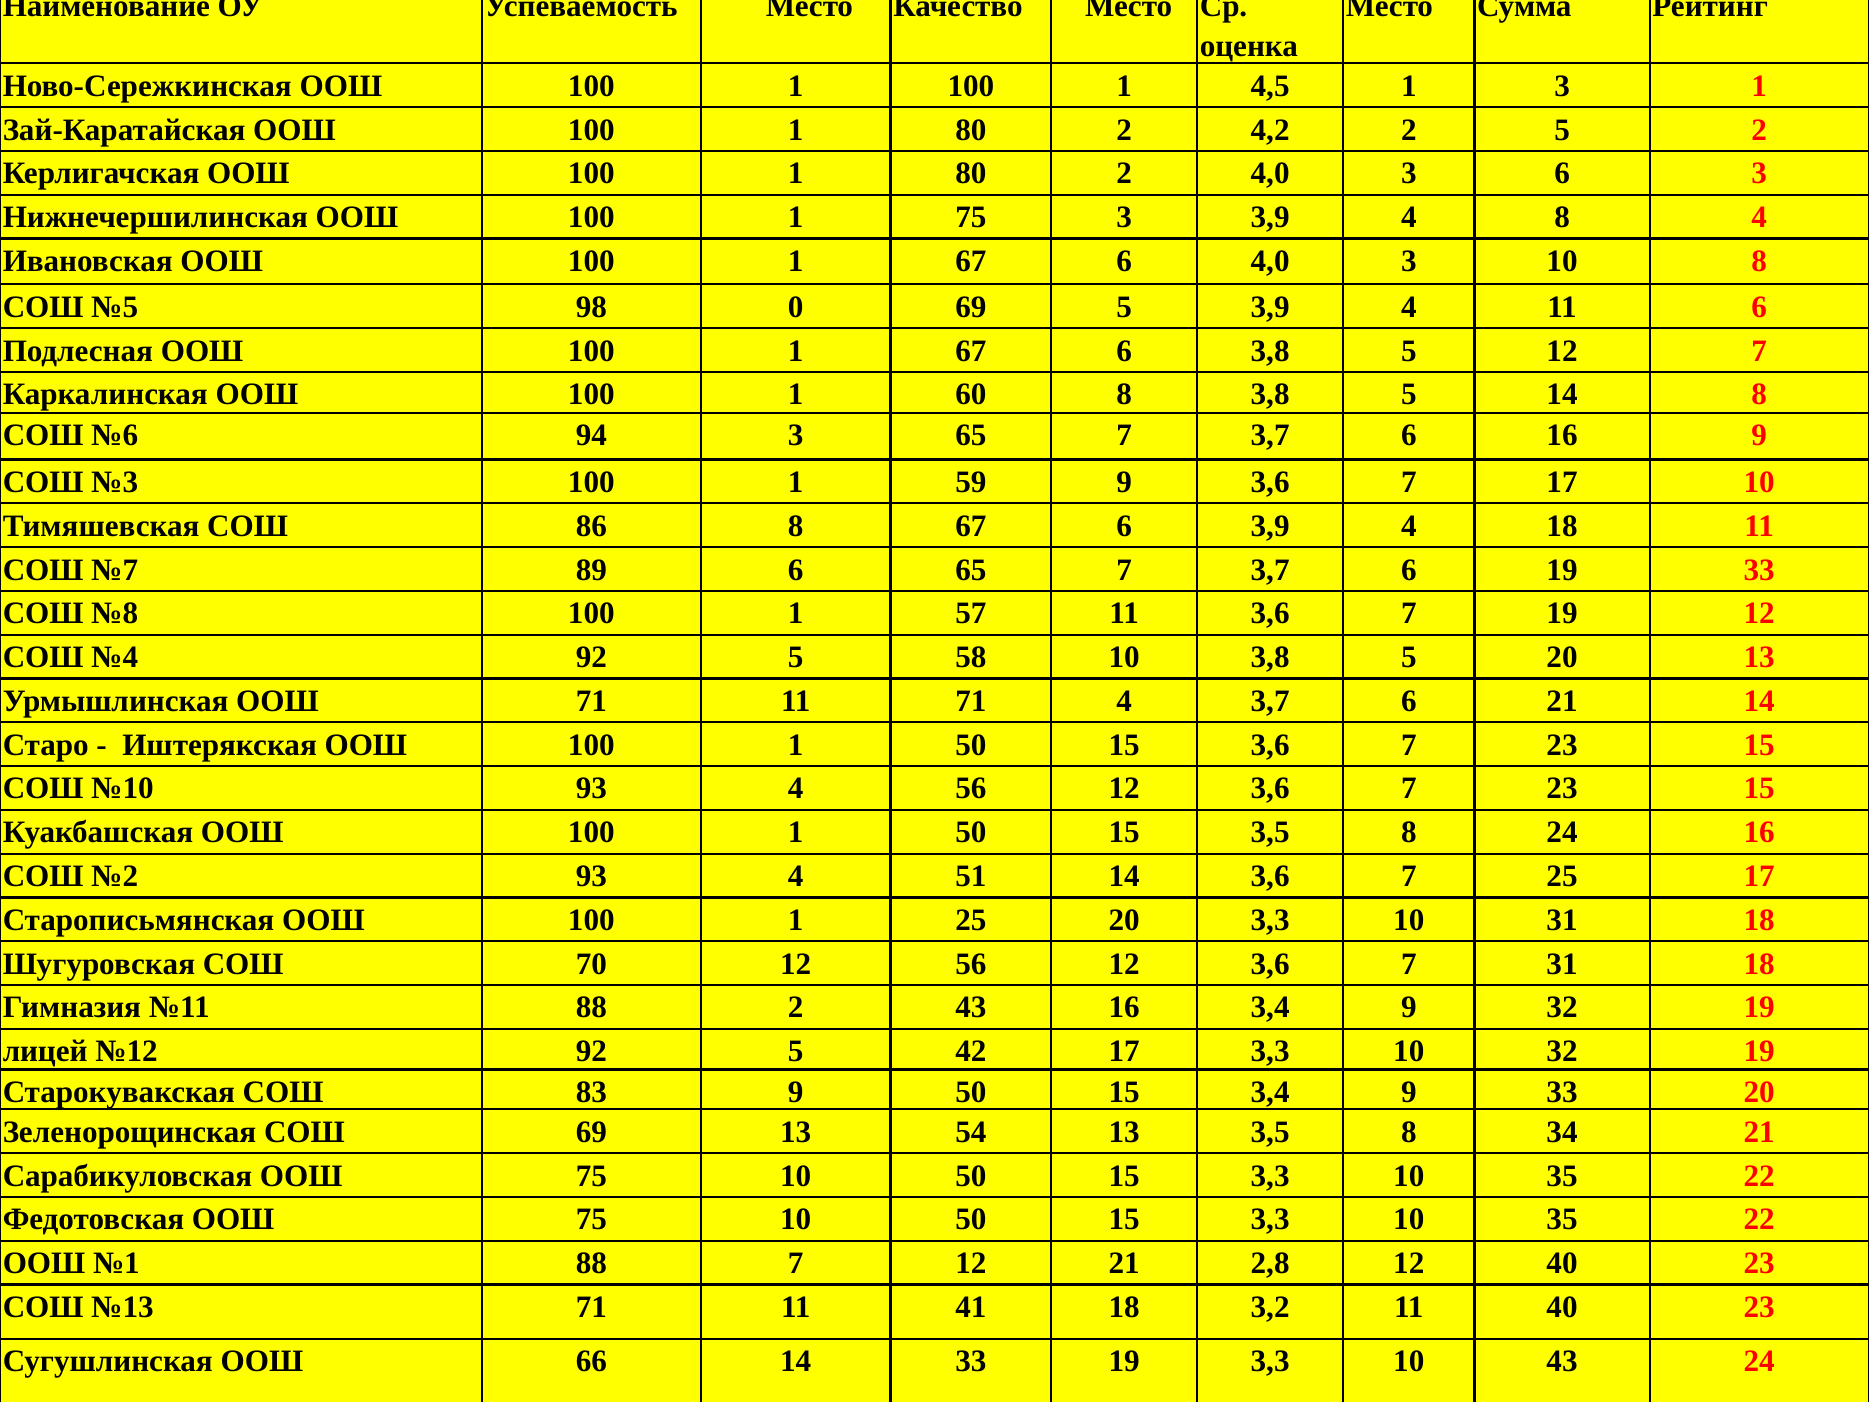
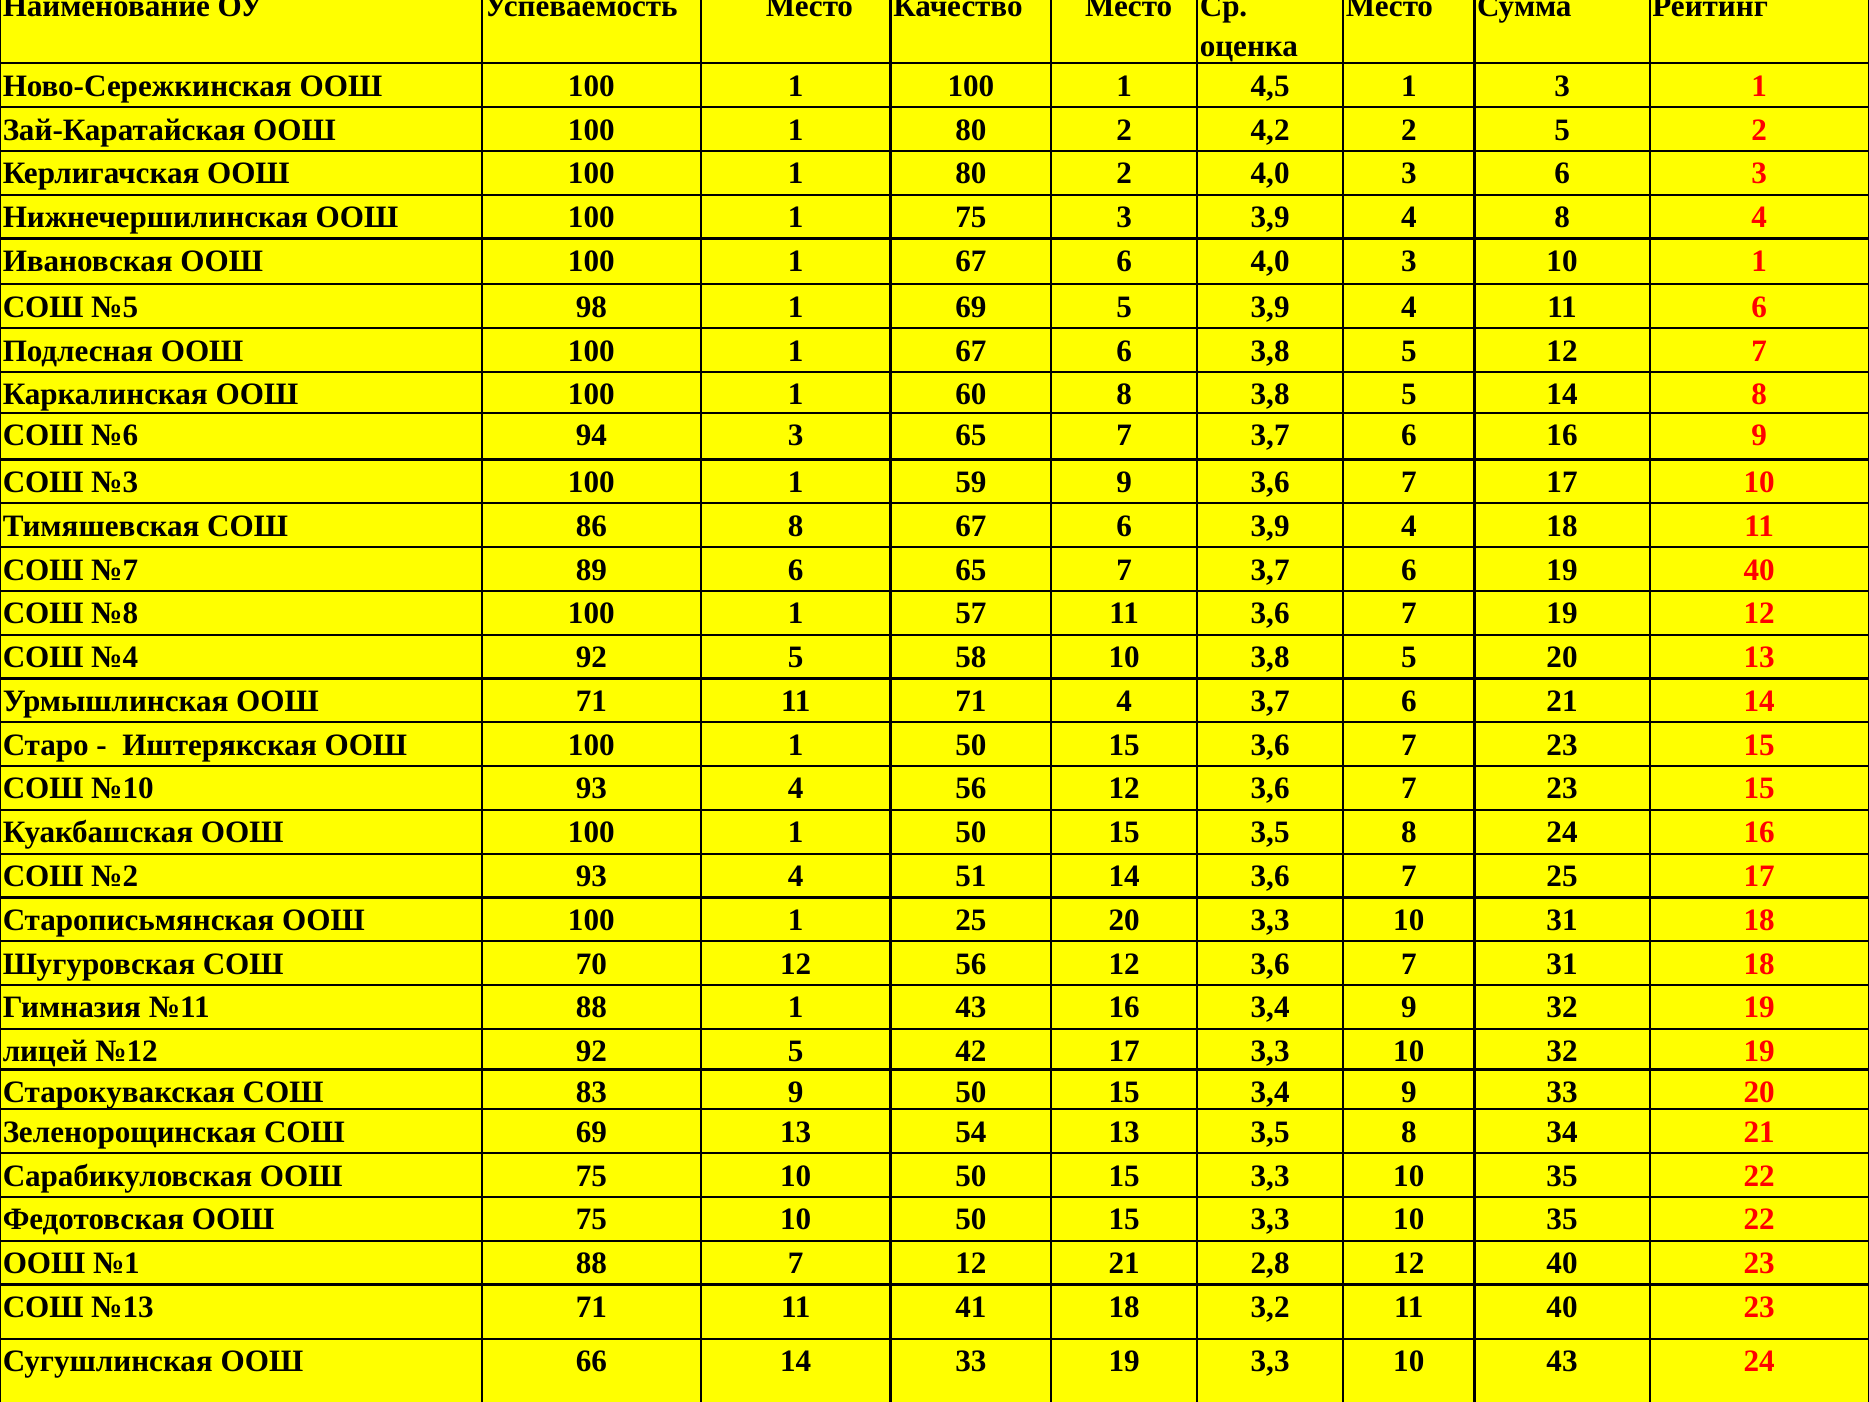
10 8: 8 -> 1
98 0: 0 -> 1
19 33: 33 -> 40
88 2: 2 -> 1
